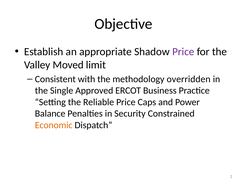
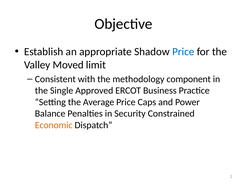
Price at (183, 52) colour: purple -> blue
overridden: overridden -> component
Reliable: Reliable -> Average
